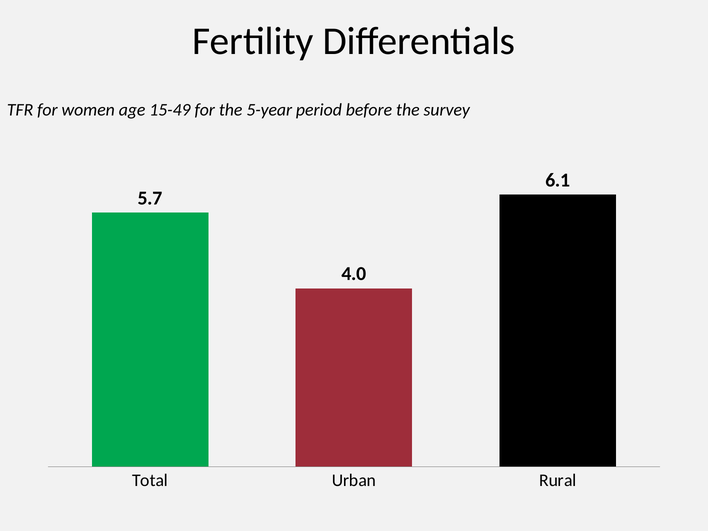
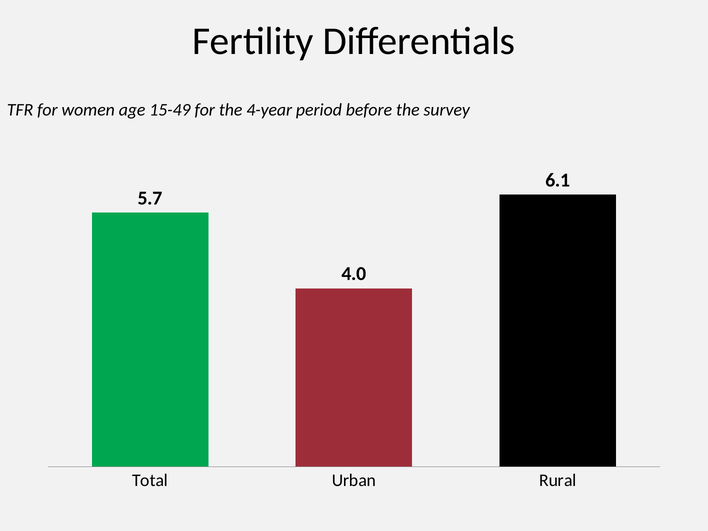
5-year: 5-year -> 4-year
